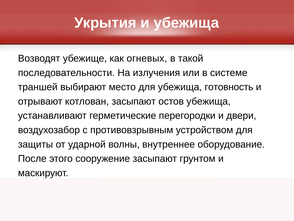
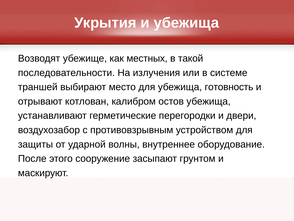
огневых: огневых -> местных
котлован засыпают: засыпают -> калибром
